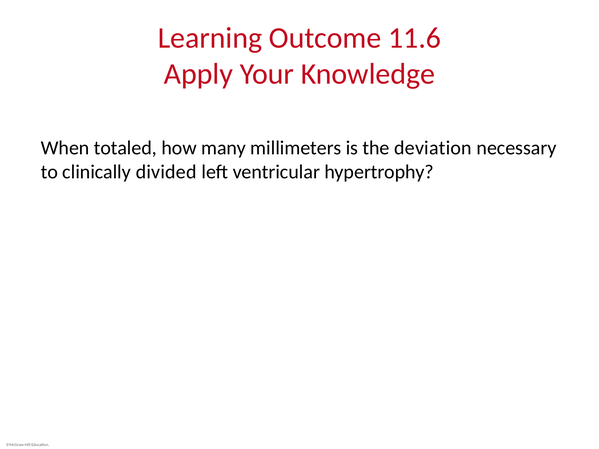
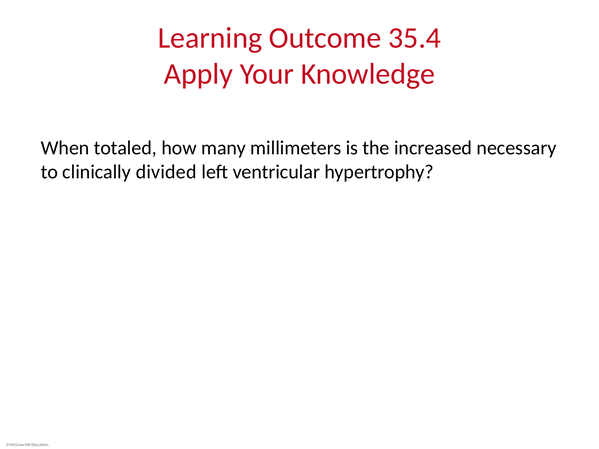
11.6: 11.6 -> 35.4
deviation: deviation -> increased
